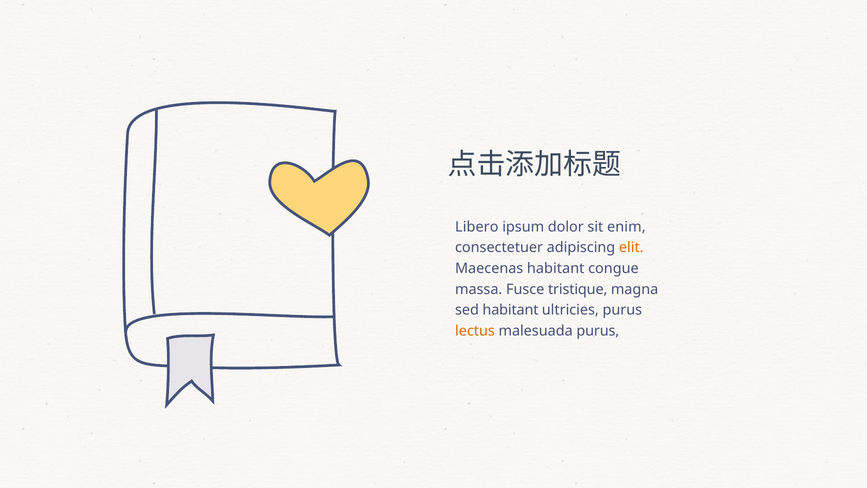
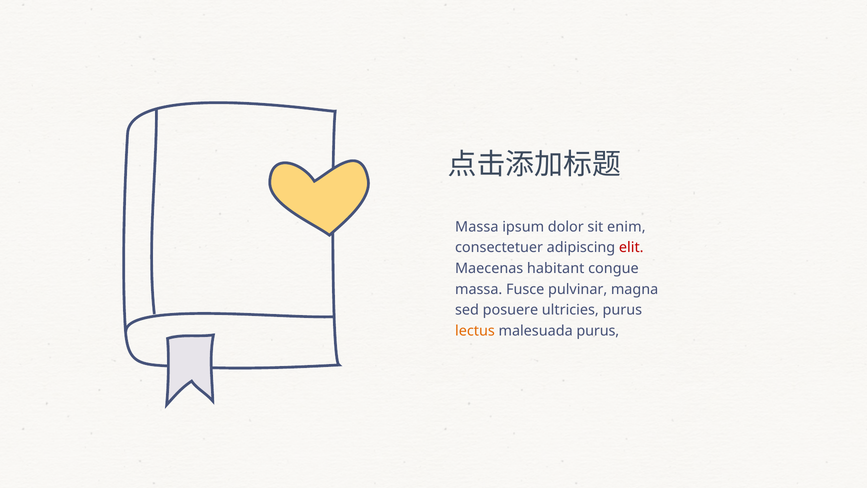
Libero at (477, 227): Libero -> Massa
elit colour: orange -> red
tristique: tristique -> pulvinar
sed habitant: habitant -> posuere
